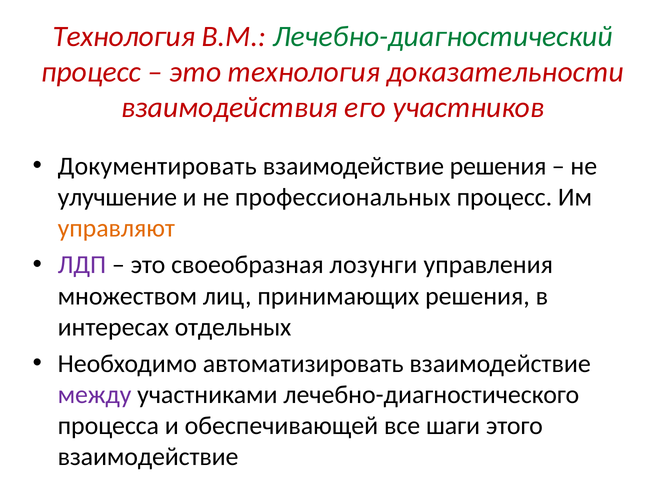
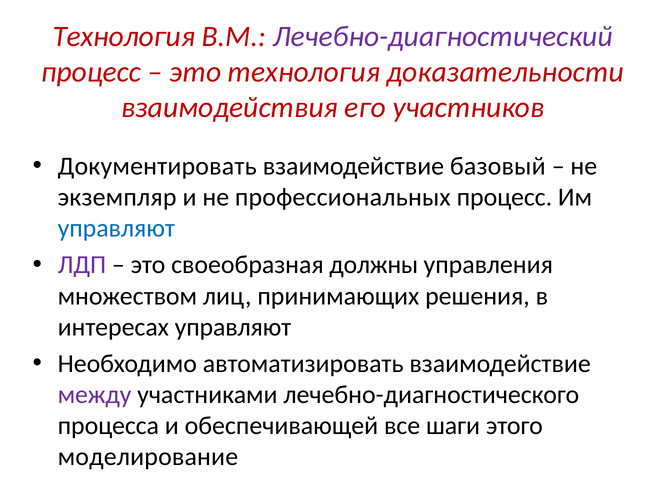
Лечебно-диагностический colour: green -> purple
взаимодействие решения: решения -> базовый
улучшение: улучшение -> экземпляр
управляют at (116, 229) colour: orange -> blue
лозунги: лозунги -> должны
интересах отдельных: отдельных -> управляют
взаимодействие at (148, 457): взаимодействие -> моделирование
